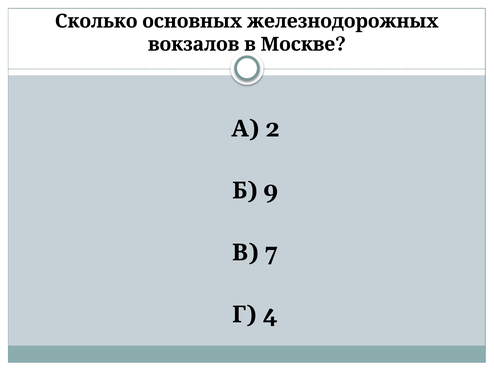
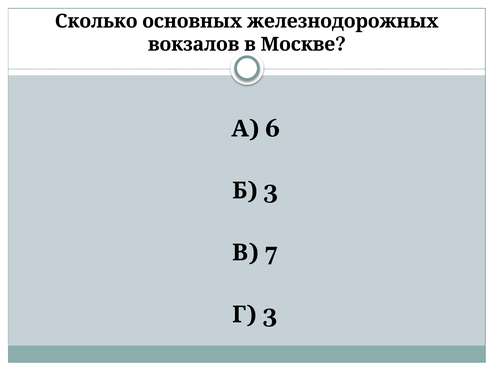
2: 2 -> 6
9 at (271, 190): 9 -> 3
4 at (270, 314): 4 -> 3
